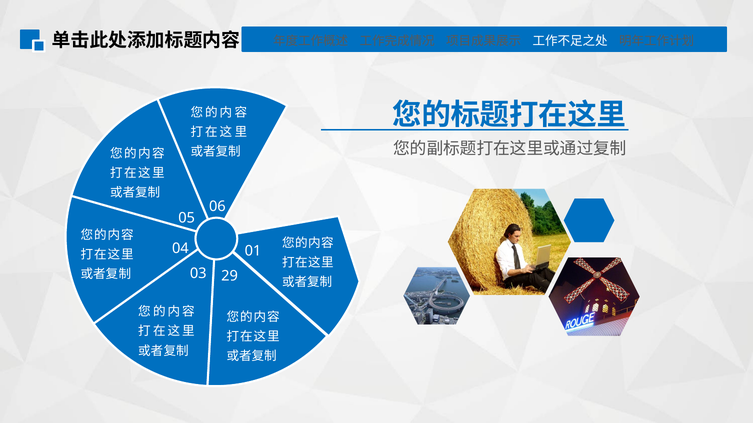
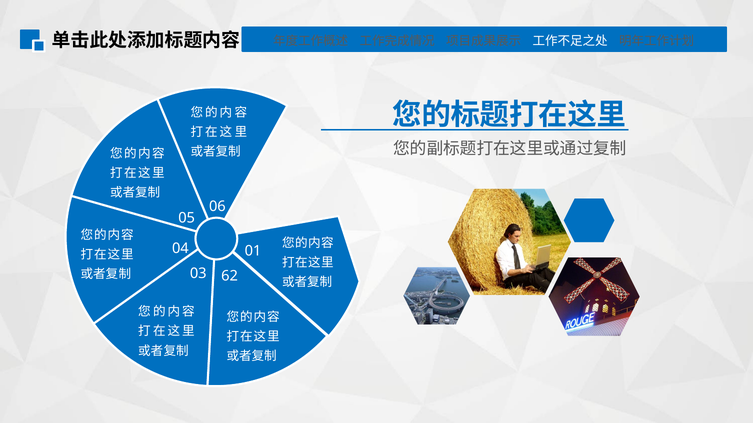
29: 29 -> 62
